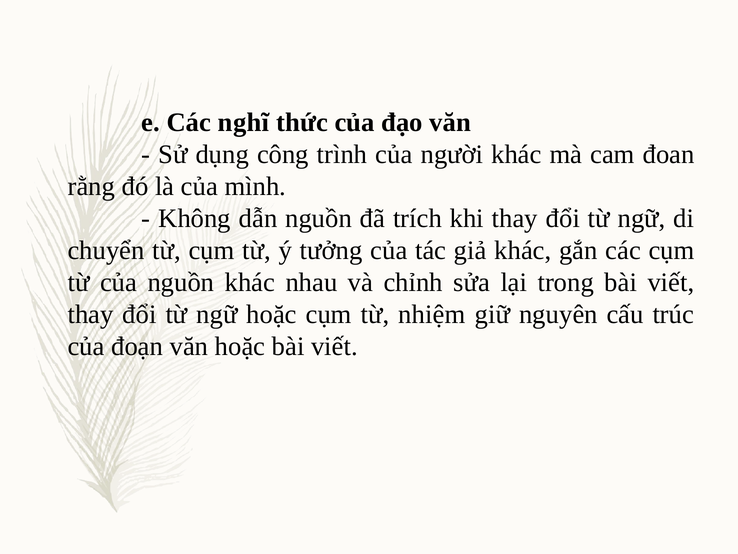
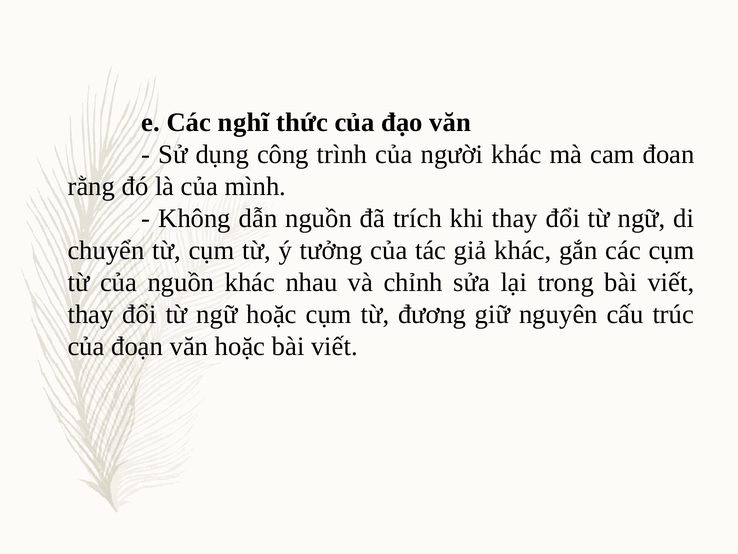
nhiệm: nhiệm -> đương
